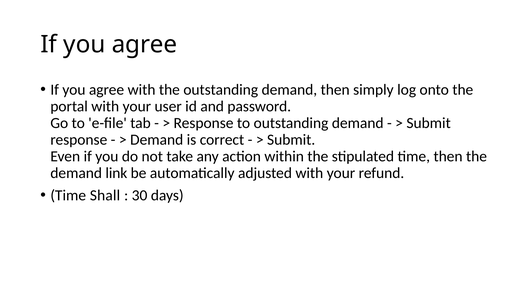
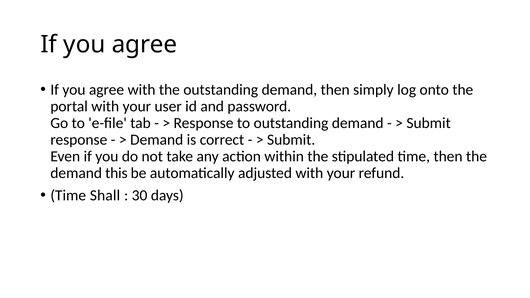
link: link -> this
